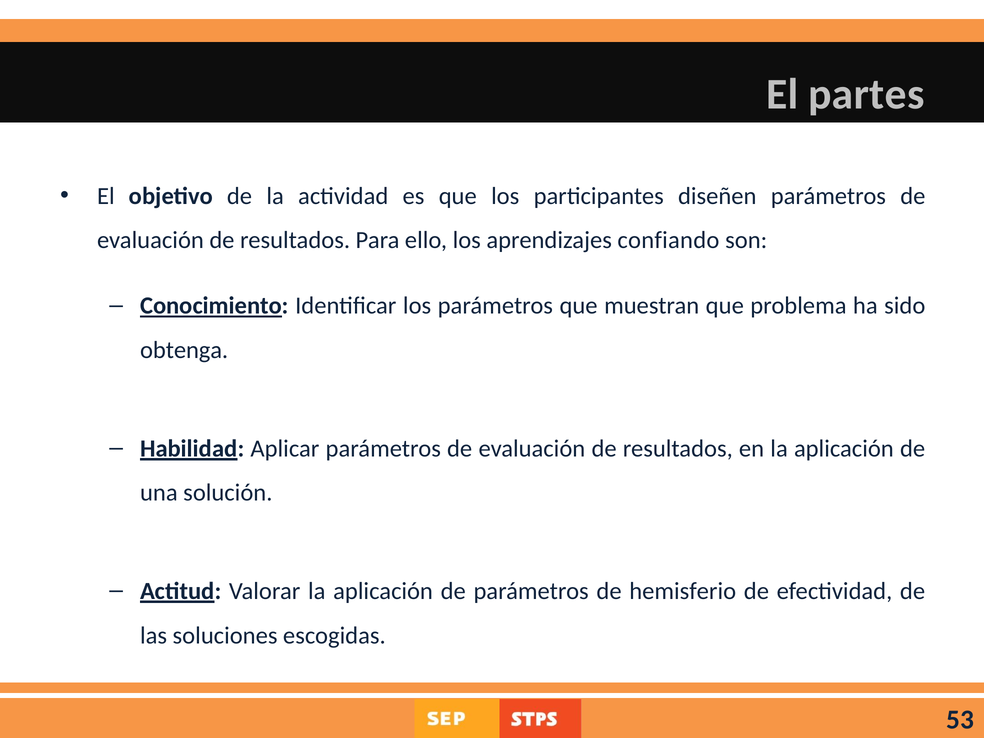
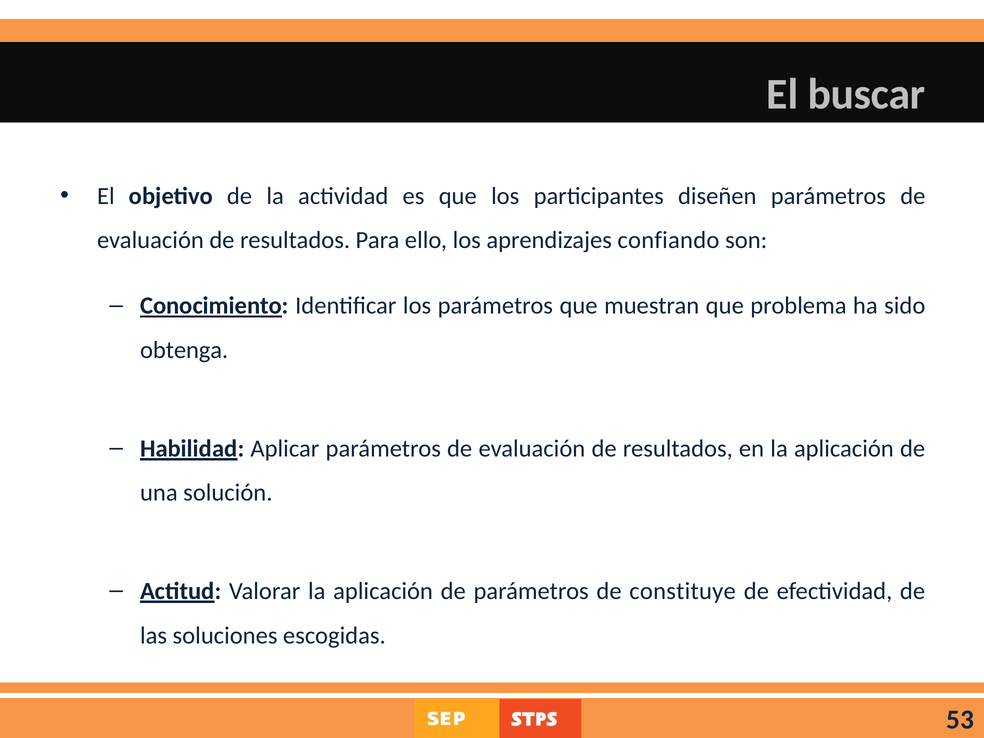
partes: partes -> buscar
hemisferio: hemisferio -> constituye
